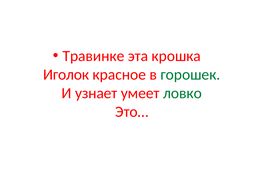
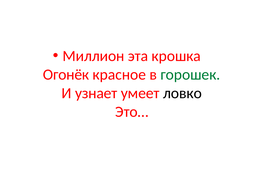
Травинке: Травинке -> Миллион
Иголок: Иголок -> Огонёк
ловко colour: green -> black
